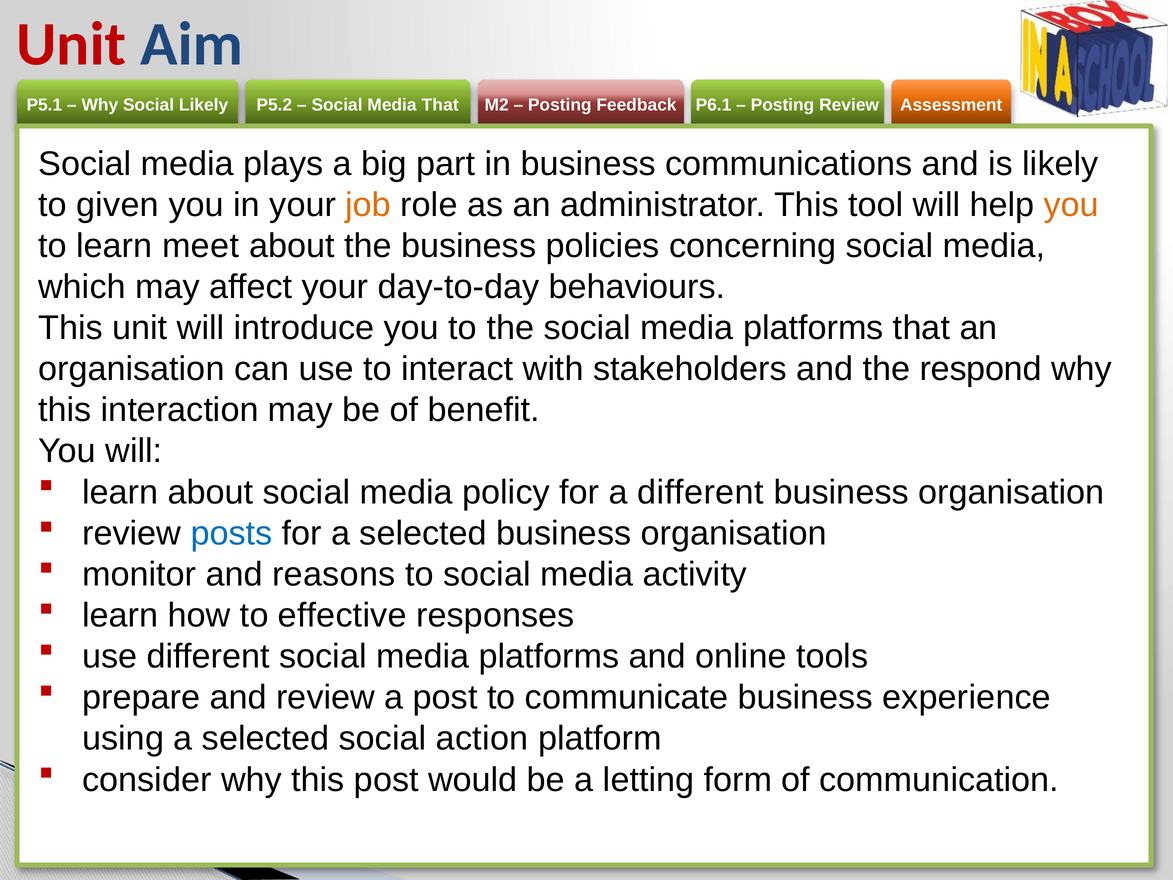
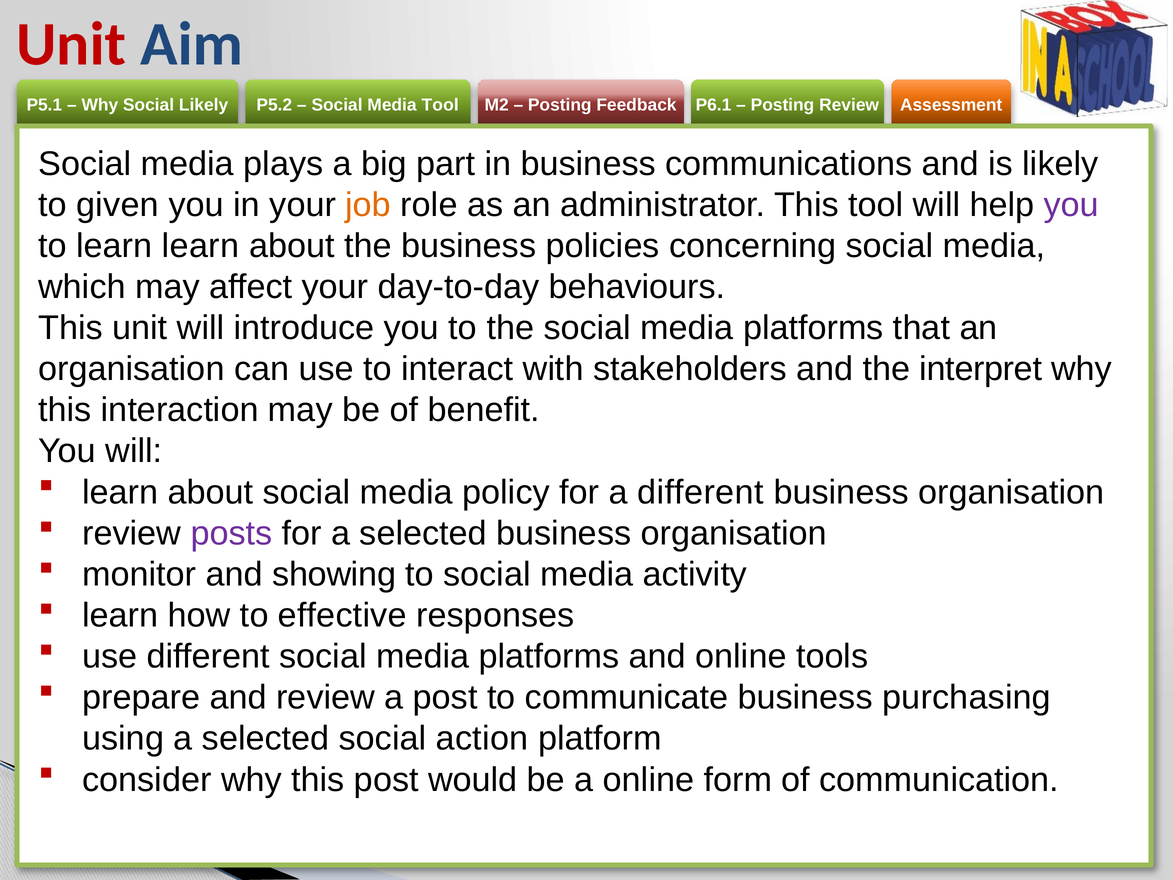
Media That: That -> Tool
you at (1071, 205) colour: orange -> purple
learn meet: meet -> learn
respond: respond -> interpret
posts colour: blue -> purple
reasons: reasons -> showing
experience: experience -> purchasing
a letting: letting -> online
